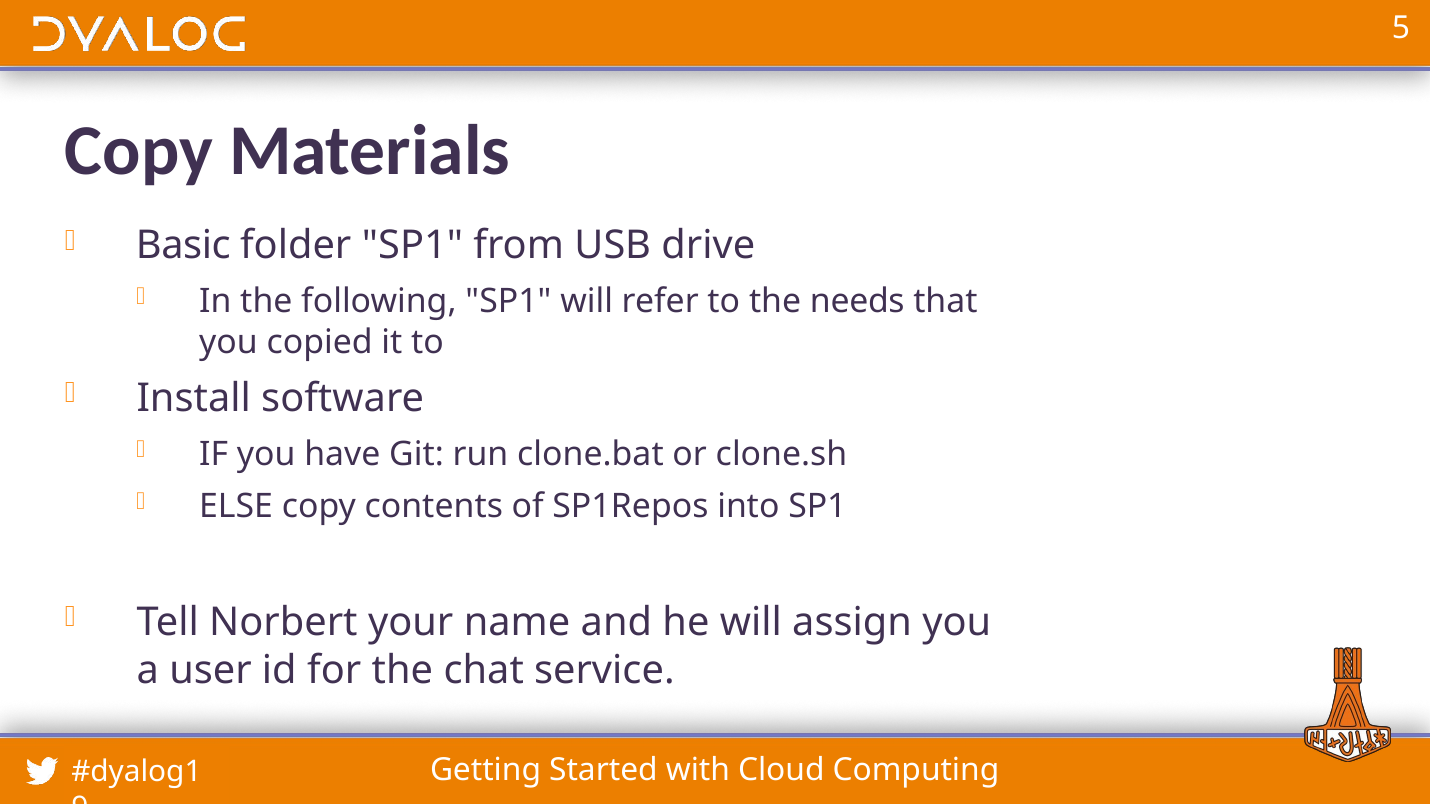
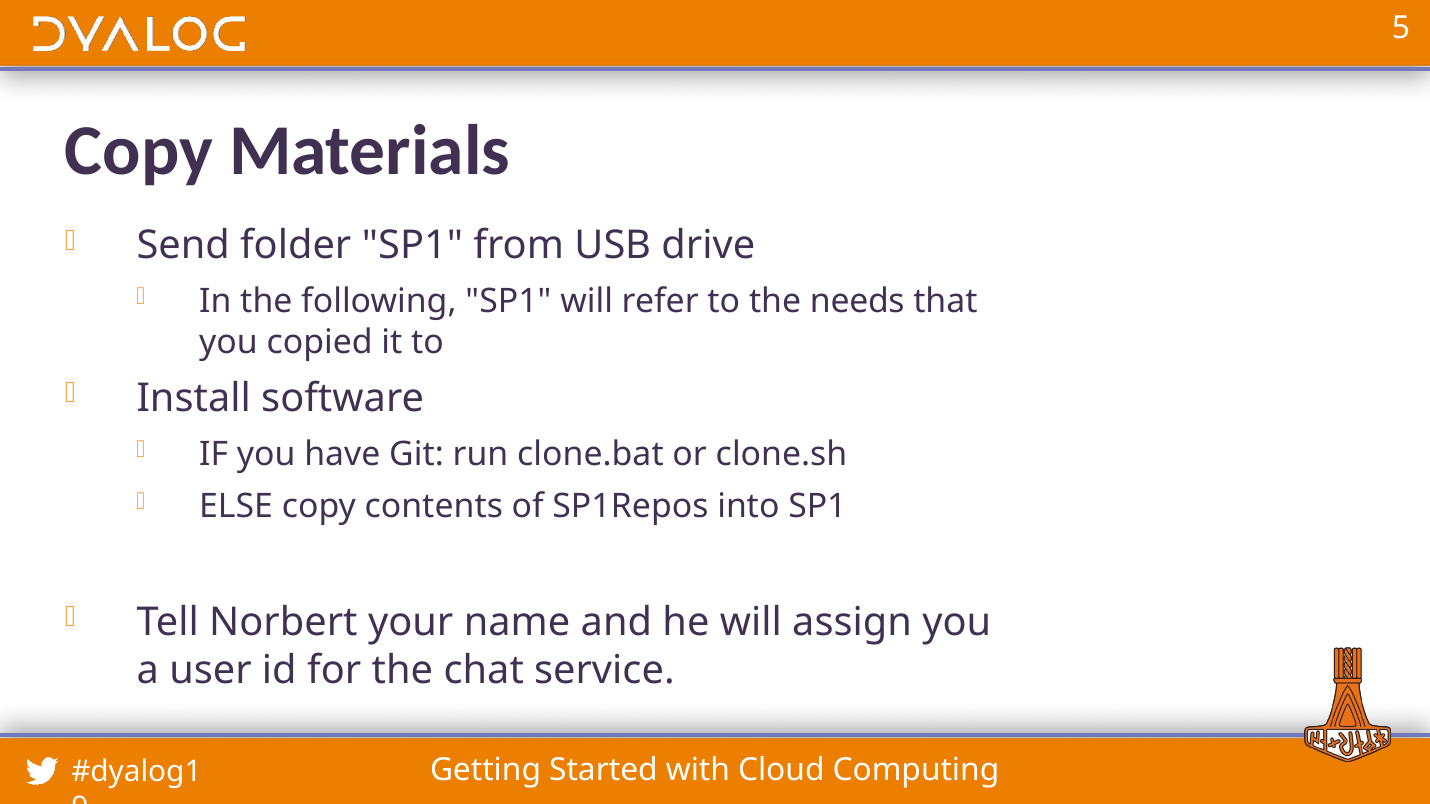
Basic: Basic -> Send
